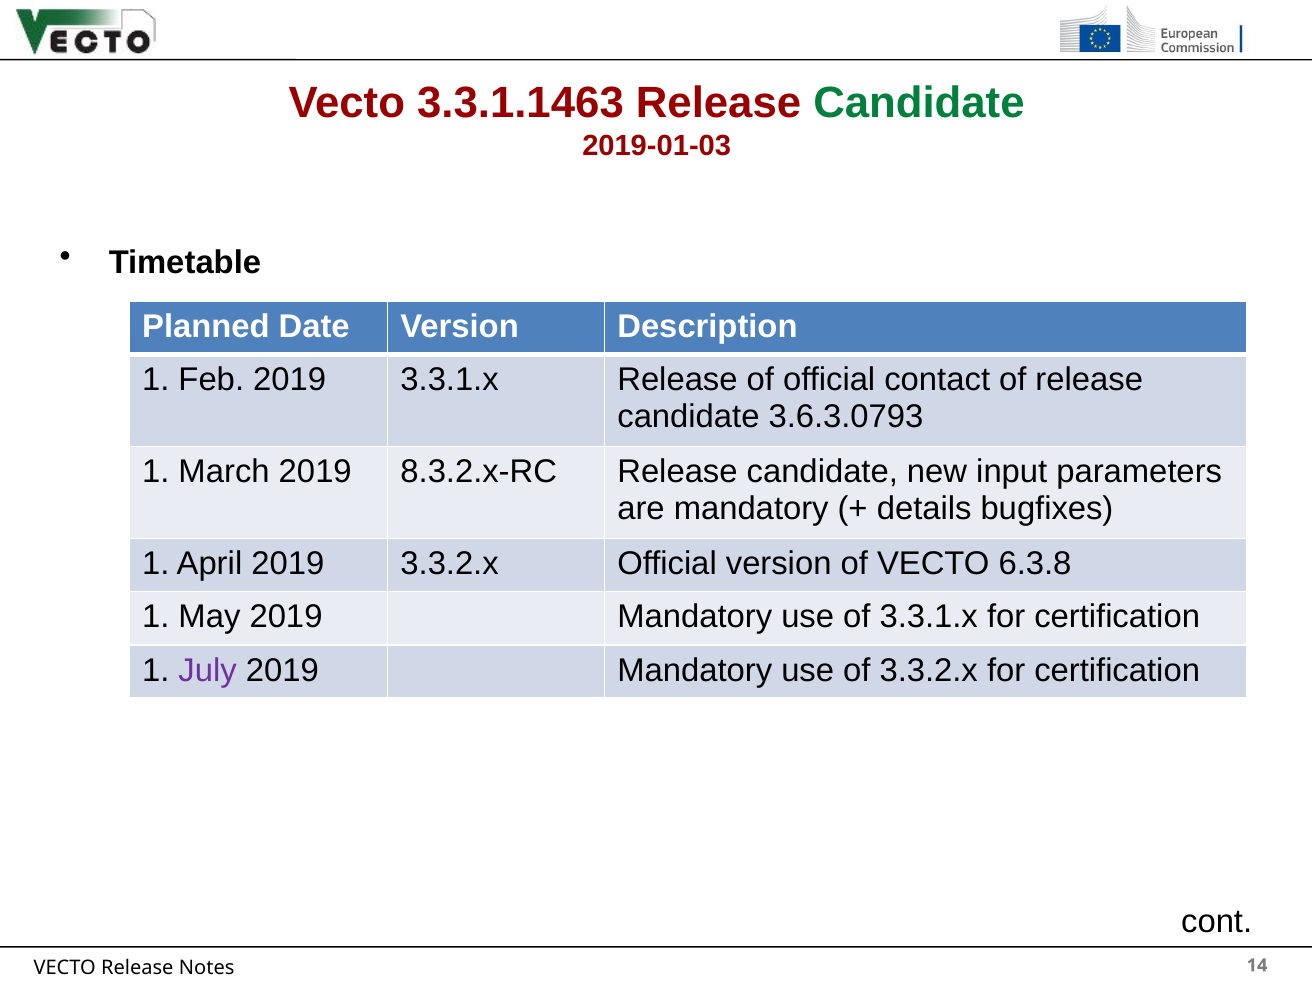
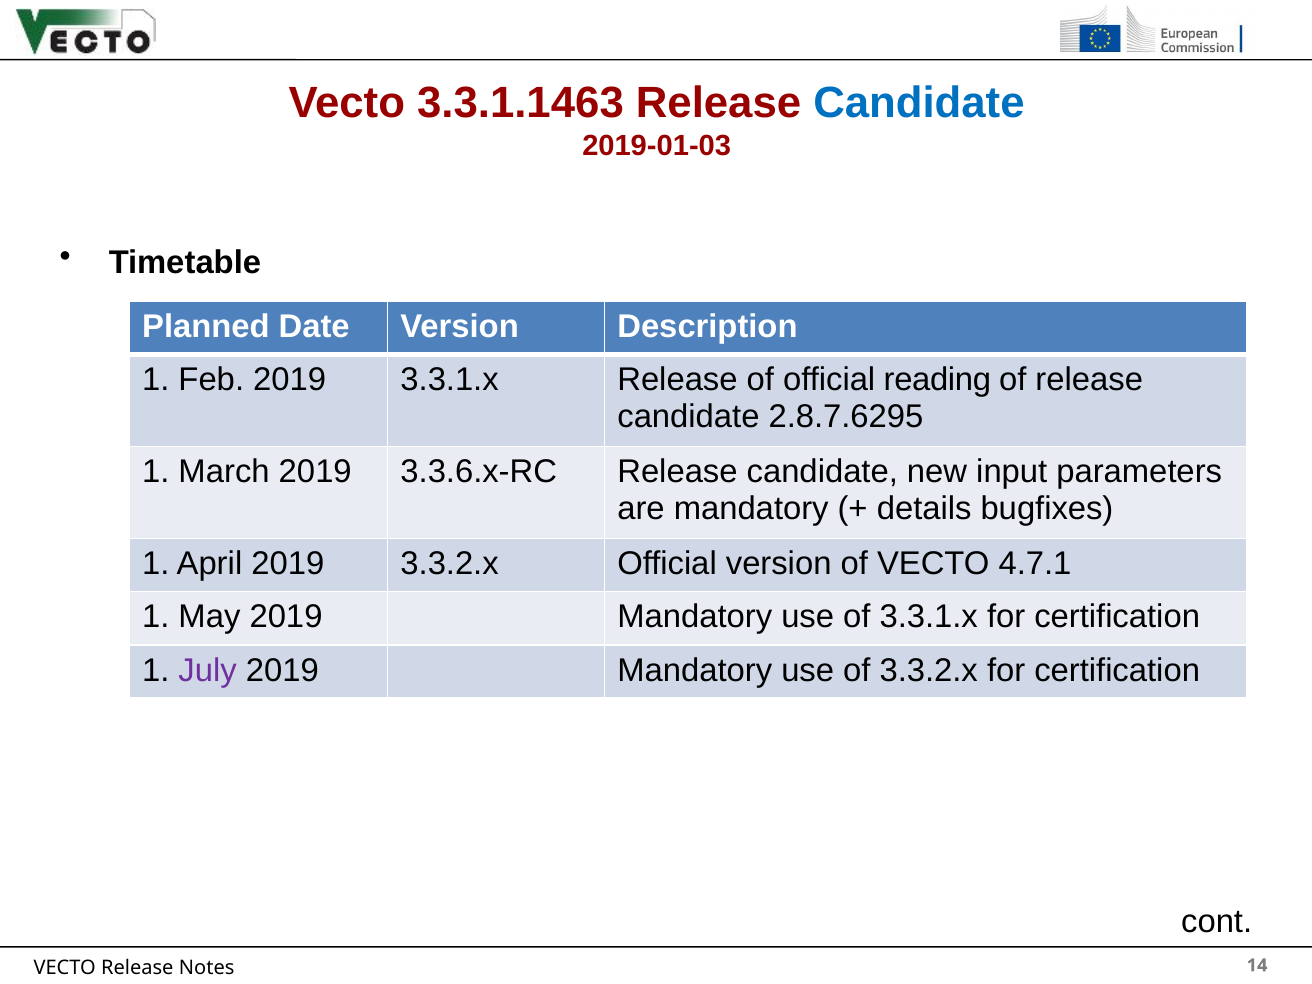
Candidate at (919, 103) colour: green -> blue
contact: contact -> reading
3.6.3.0793: 3.6.3.0793 -> 2.8.7.6295
8.3.2.x-RC: 8.3.2.x-RC -> 3.3.6.x-RC
6.3.8: 6.3.8 -> 4.7.1
